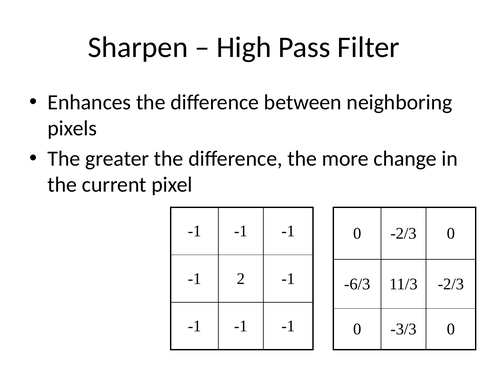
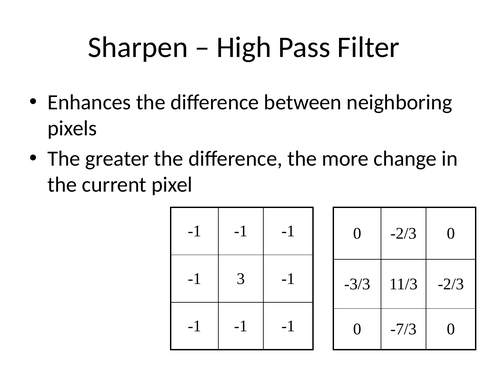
2: 2 -> 3
-6/3: -6/3 -> -3/3
-3/3: -3/3 -> -7/3
